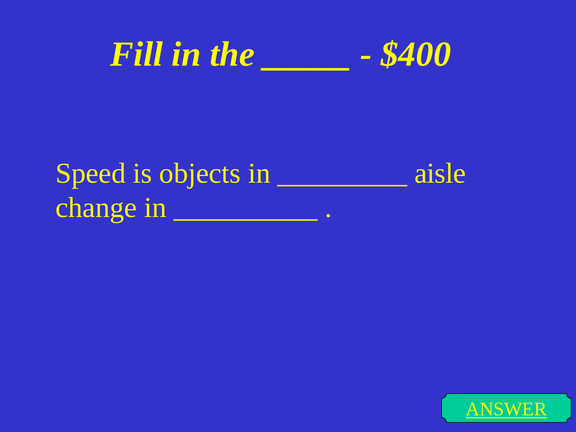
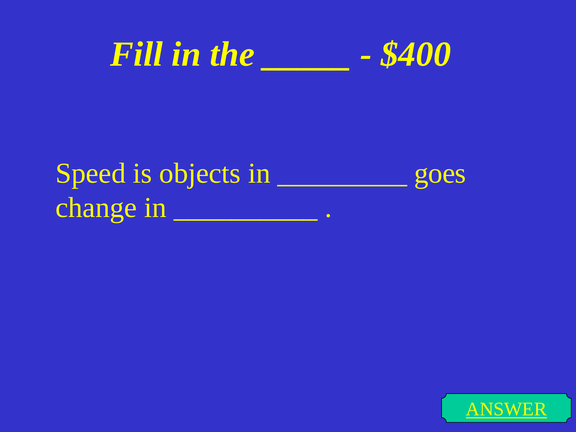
aisle: aisle -> goes
